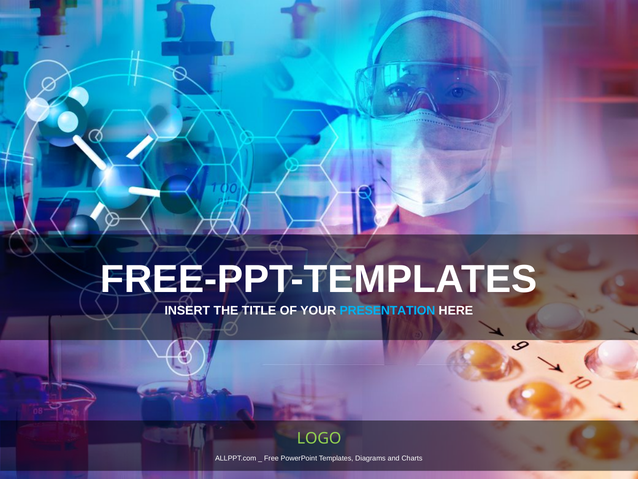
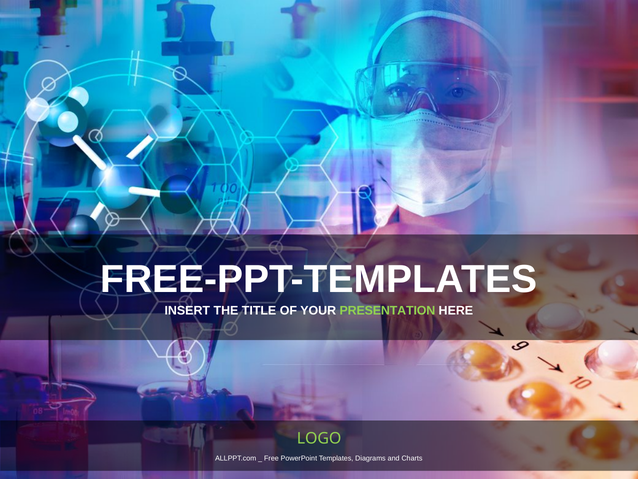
PRESENTATION colour: light blue -> light green
